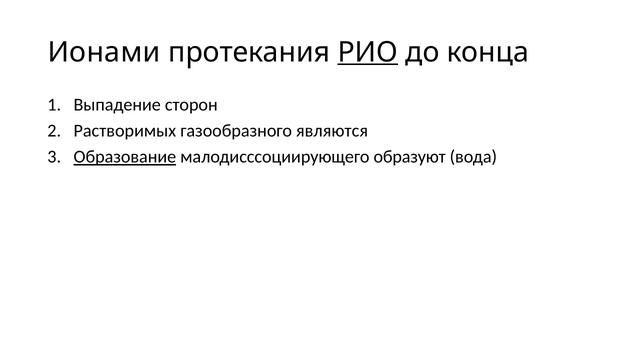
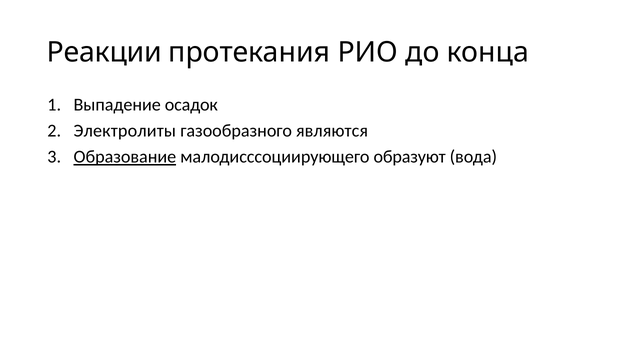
Ионами: Ионами -> Реакции
РИО underline: present -> none
сторон: сторон -> осадок
Растворимых: Растворимых -> Электролиты
